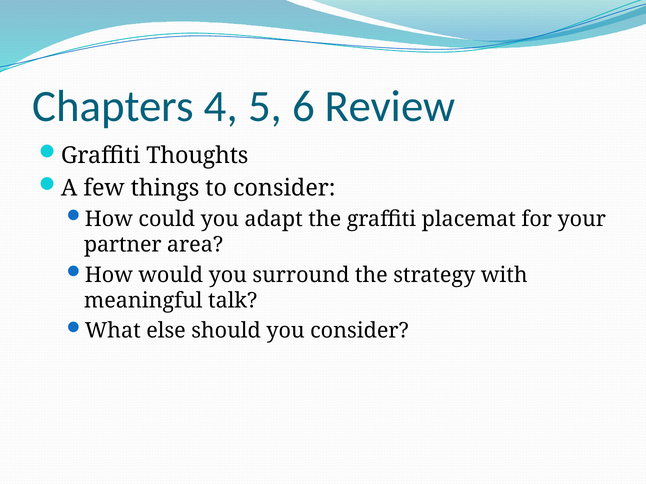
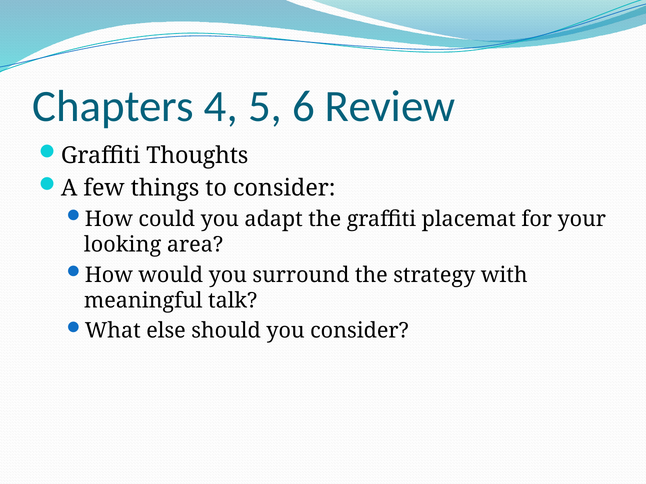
partner: partner -> looking
